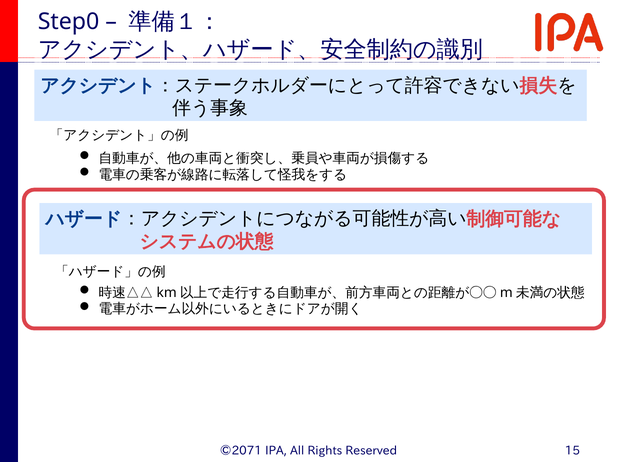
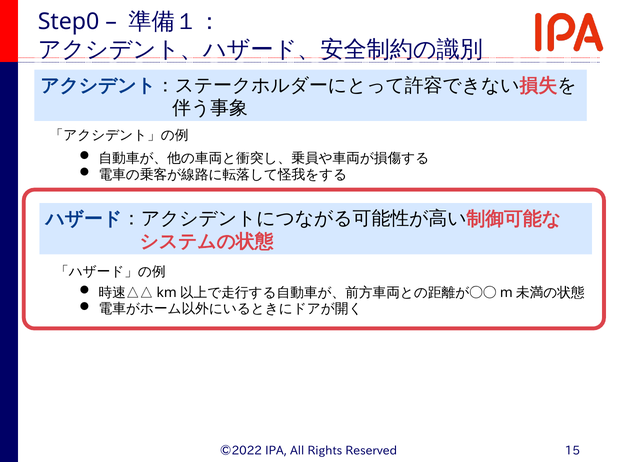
©2071: ©2071 -> ©2022
